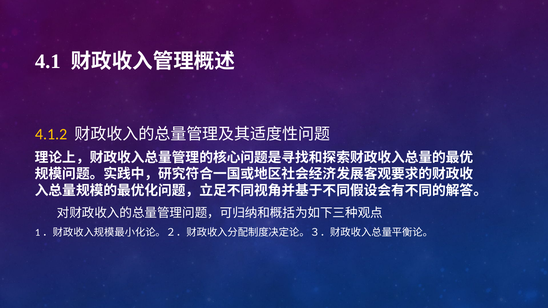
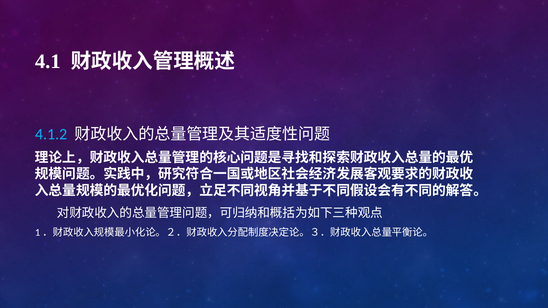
4.1.2 colour: yellow -> light blue
